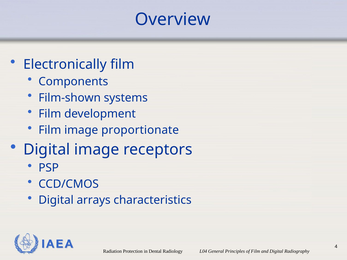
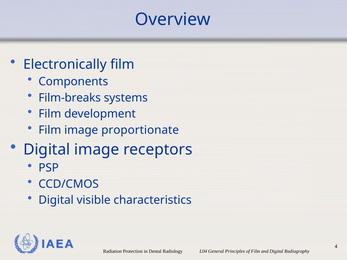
Film-shown: Film-shown -> Film-breaks
arrays: arrays -> visible
